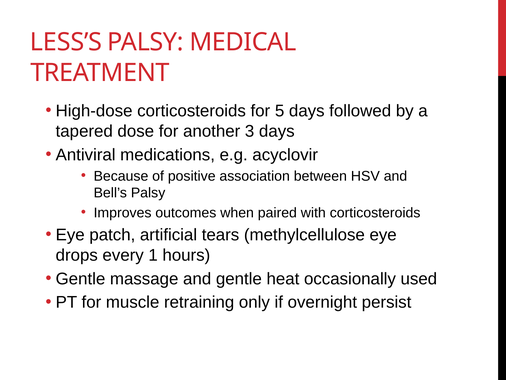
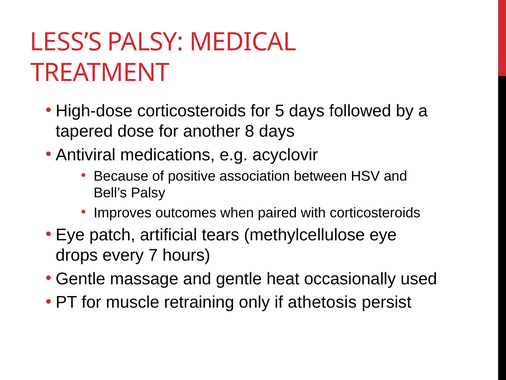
3: 3 -> 8
1: 1 -> 7
overnight: overnight -> athetosis
